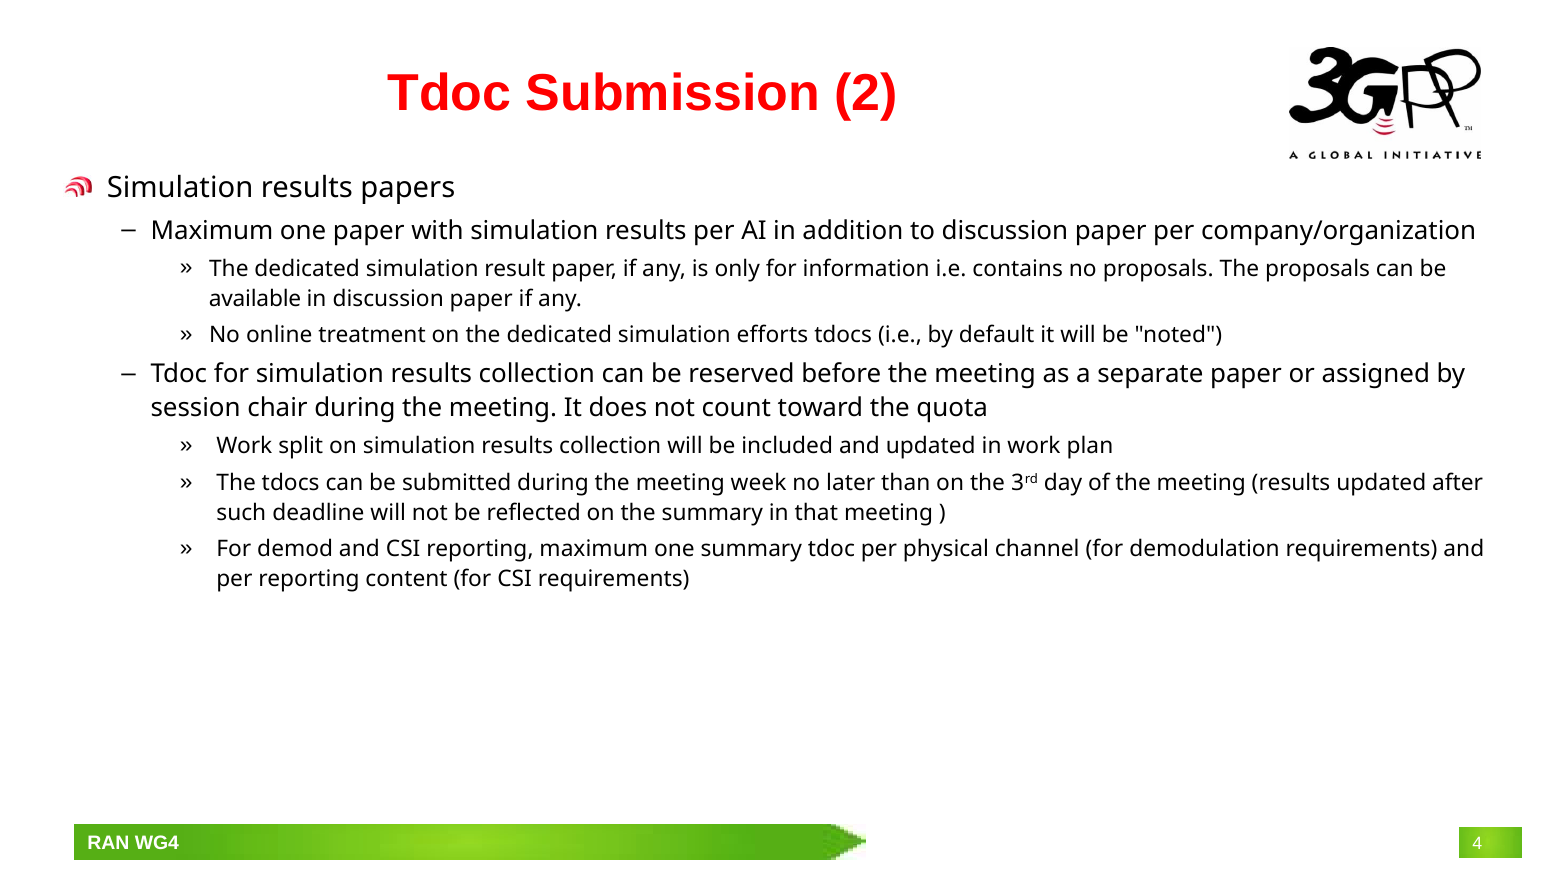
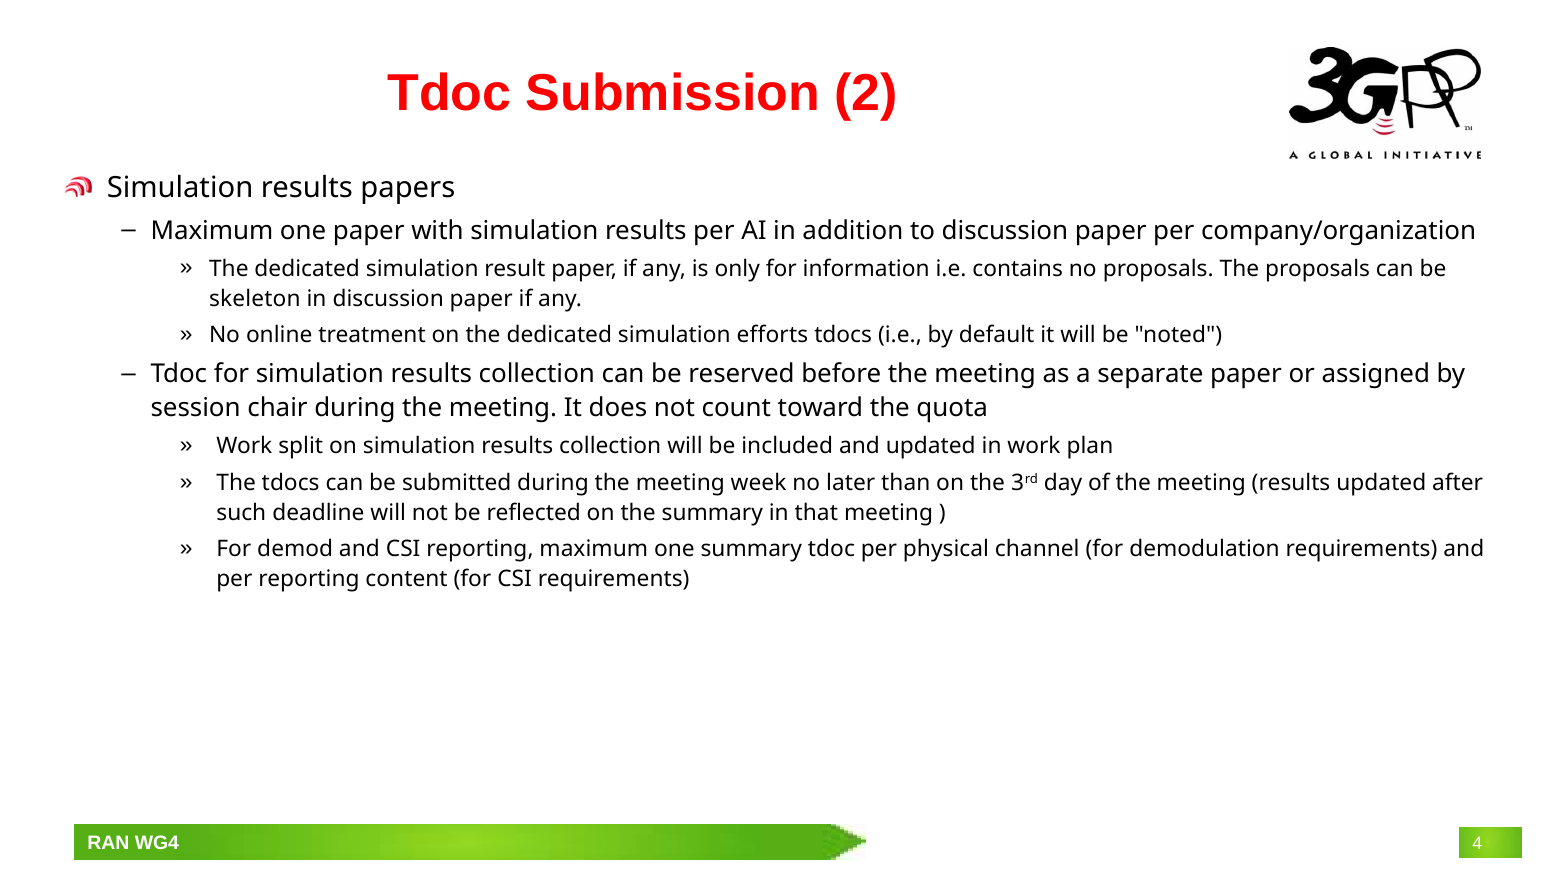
available: available -> skeleton
